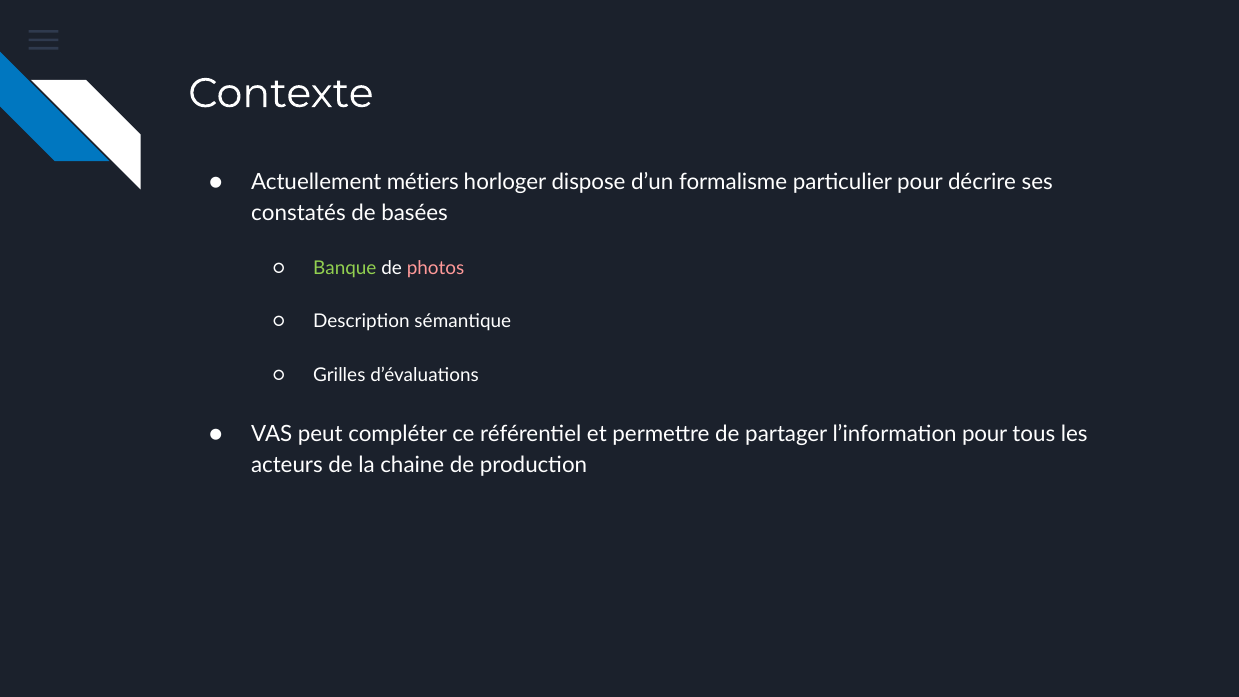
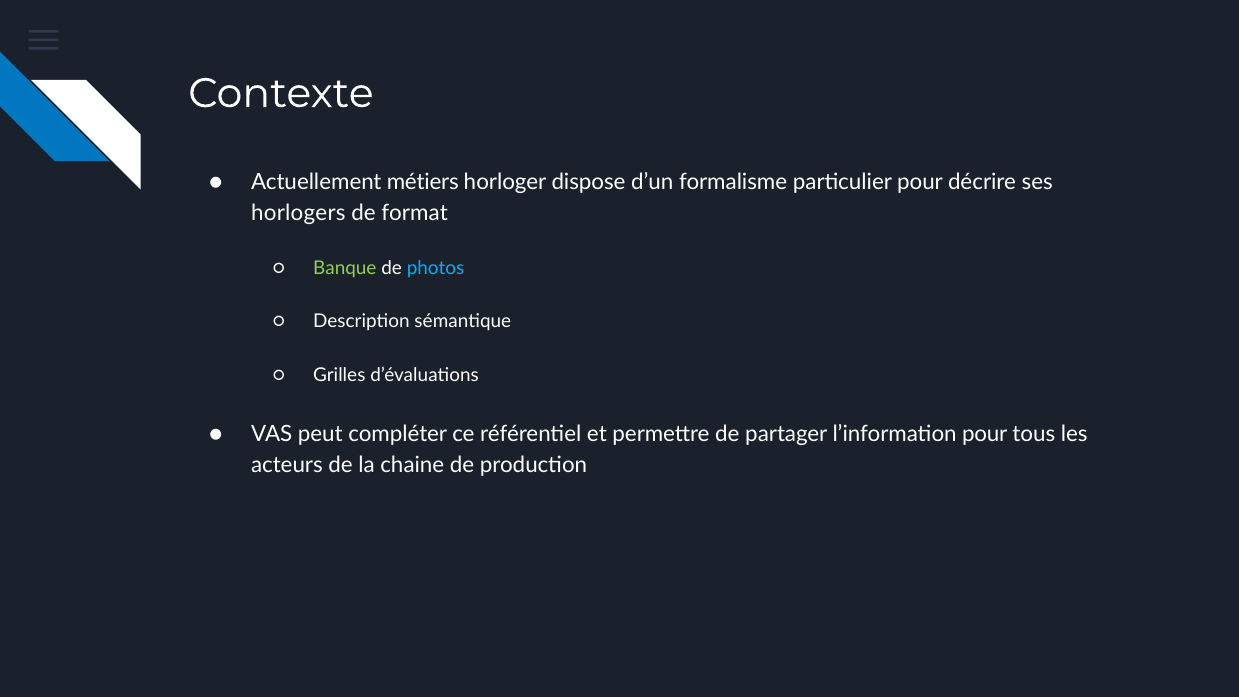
constatés: constatés -> horlogers
basées: basées -> format
photos colour: pink -> light blue
